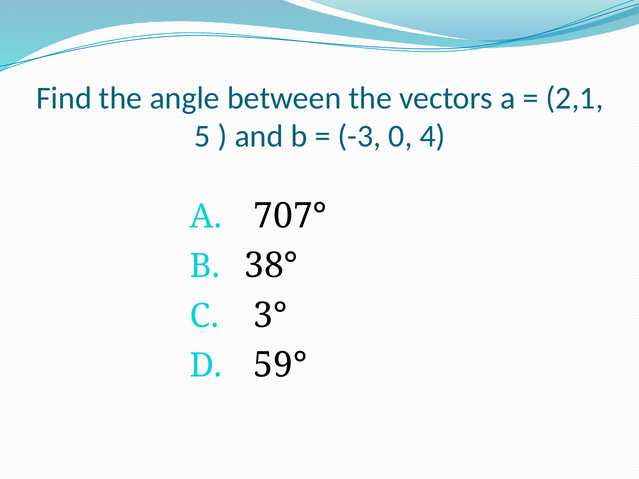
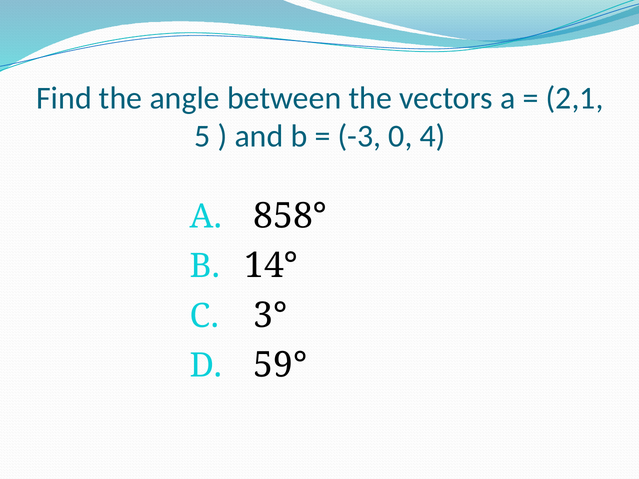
707°: 707° -> 858°
38°: 38° -> 14°
